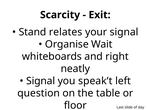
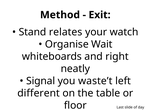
Scarcity: Scarcity -> Method
your signal: signal -> watch
speak’t: speak’t -> waste’t
question: question -> different
